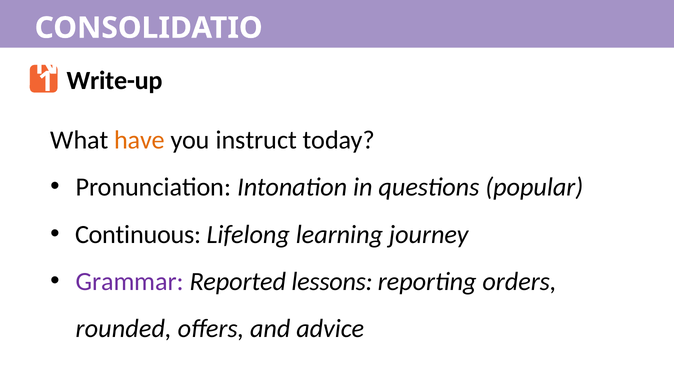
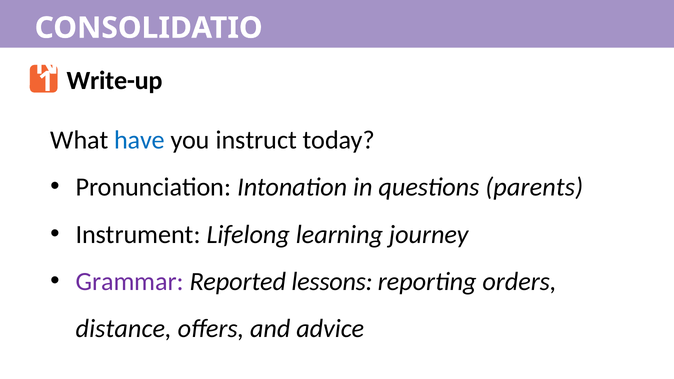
have colour: orange -> blue
popular: popular -> parents
Continuous: Continuous -> Instrument
rounded: rounded -> distance
